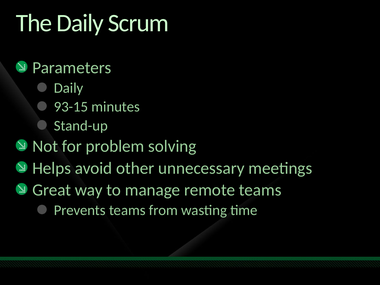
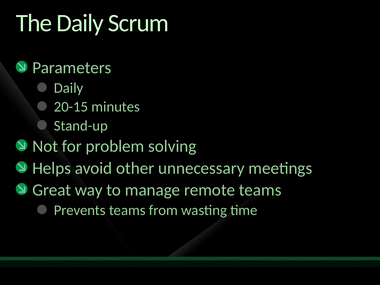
93-15: 93-15 -> 20-15
